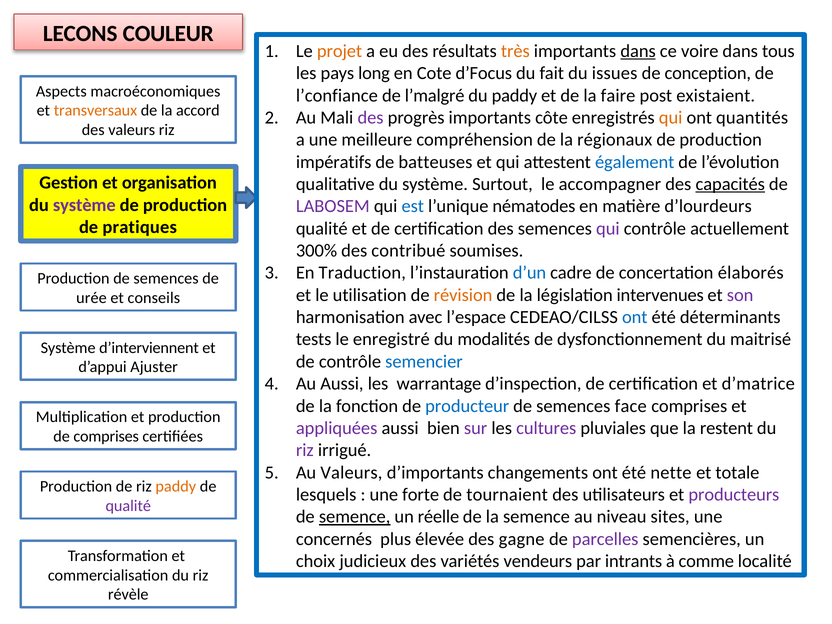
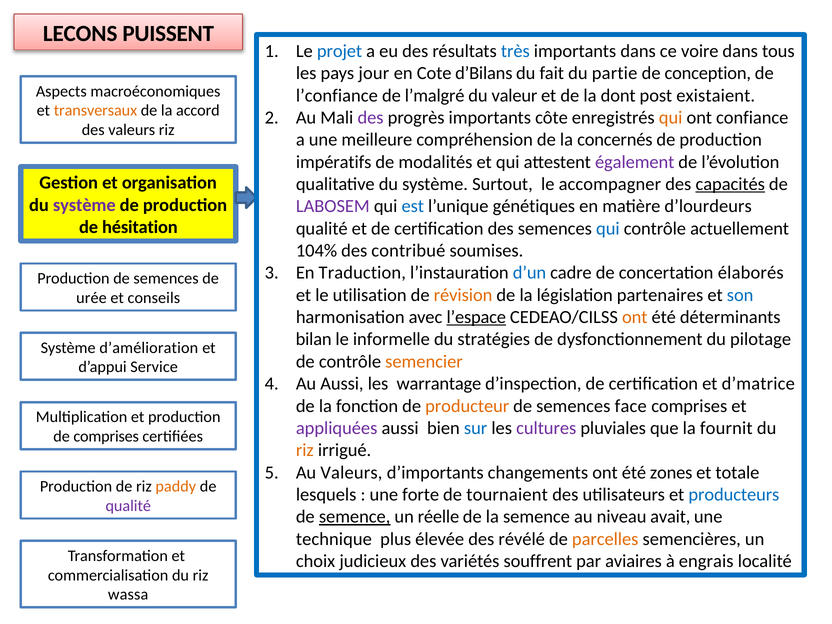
COULEUR: COULEUR -> PUISSENT
projet colour: orange -> blue
très colour: orange -> blue
dans at (638, 51) underline: present -> none
long: long -> jour
d’Focus: d’Focus -> d’Bilans
issues: issues -> partie
du paddy: paddy -> valeur
faire: faire -> dont
quantités: quantités -> confiance
régionaux: régionaux -> concernés
batteuses: batteuses -> modalités
également colour: blue -> purple
nématodes: nématodes -> génétiques
pratiques: pratiques -> hésitation
qui at (608, 229) colour: purple -> blue
300%: 300% -> 104%
intervenues: intervenues -> partenaires
son colour: purple -> blue
l’espace underline: none -> present
ont at (635, 317) colour: blue -> orange
tests: tests -> bilan
enregistré: enregistré -> informelle
modalités: modalités -> stratégies
maitrisé: maitrisé -> pilotage
d’interviennent: d’interviennent -> d’amélioration
semencier colour: blue -> orange
Ajuster: Ajuster -> Service
producteur colour: blue -> orange
sur colour: purple -> blue
restent: restent -> fournit
riz at (305, 450) colour: purple -> orange
nette: nette -> zones
producteurs colour: purple -> blue
sites: sites -> avait
concernés: concernés -> technique
gagne: gagne -> révélé
parcelles colour: purple -> orange
vendeurs: vendeurs -> souffrent
intrants: intrants -> aviaires
comme: comme -> engrais
révèle: révèle -> wassa
